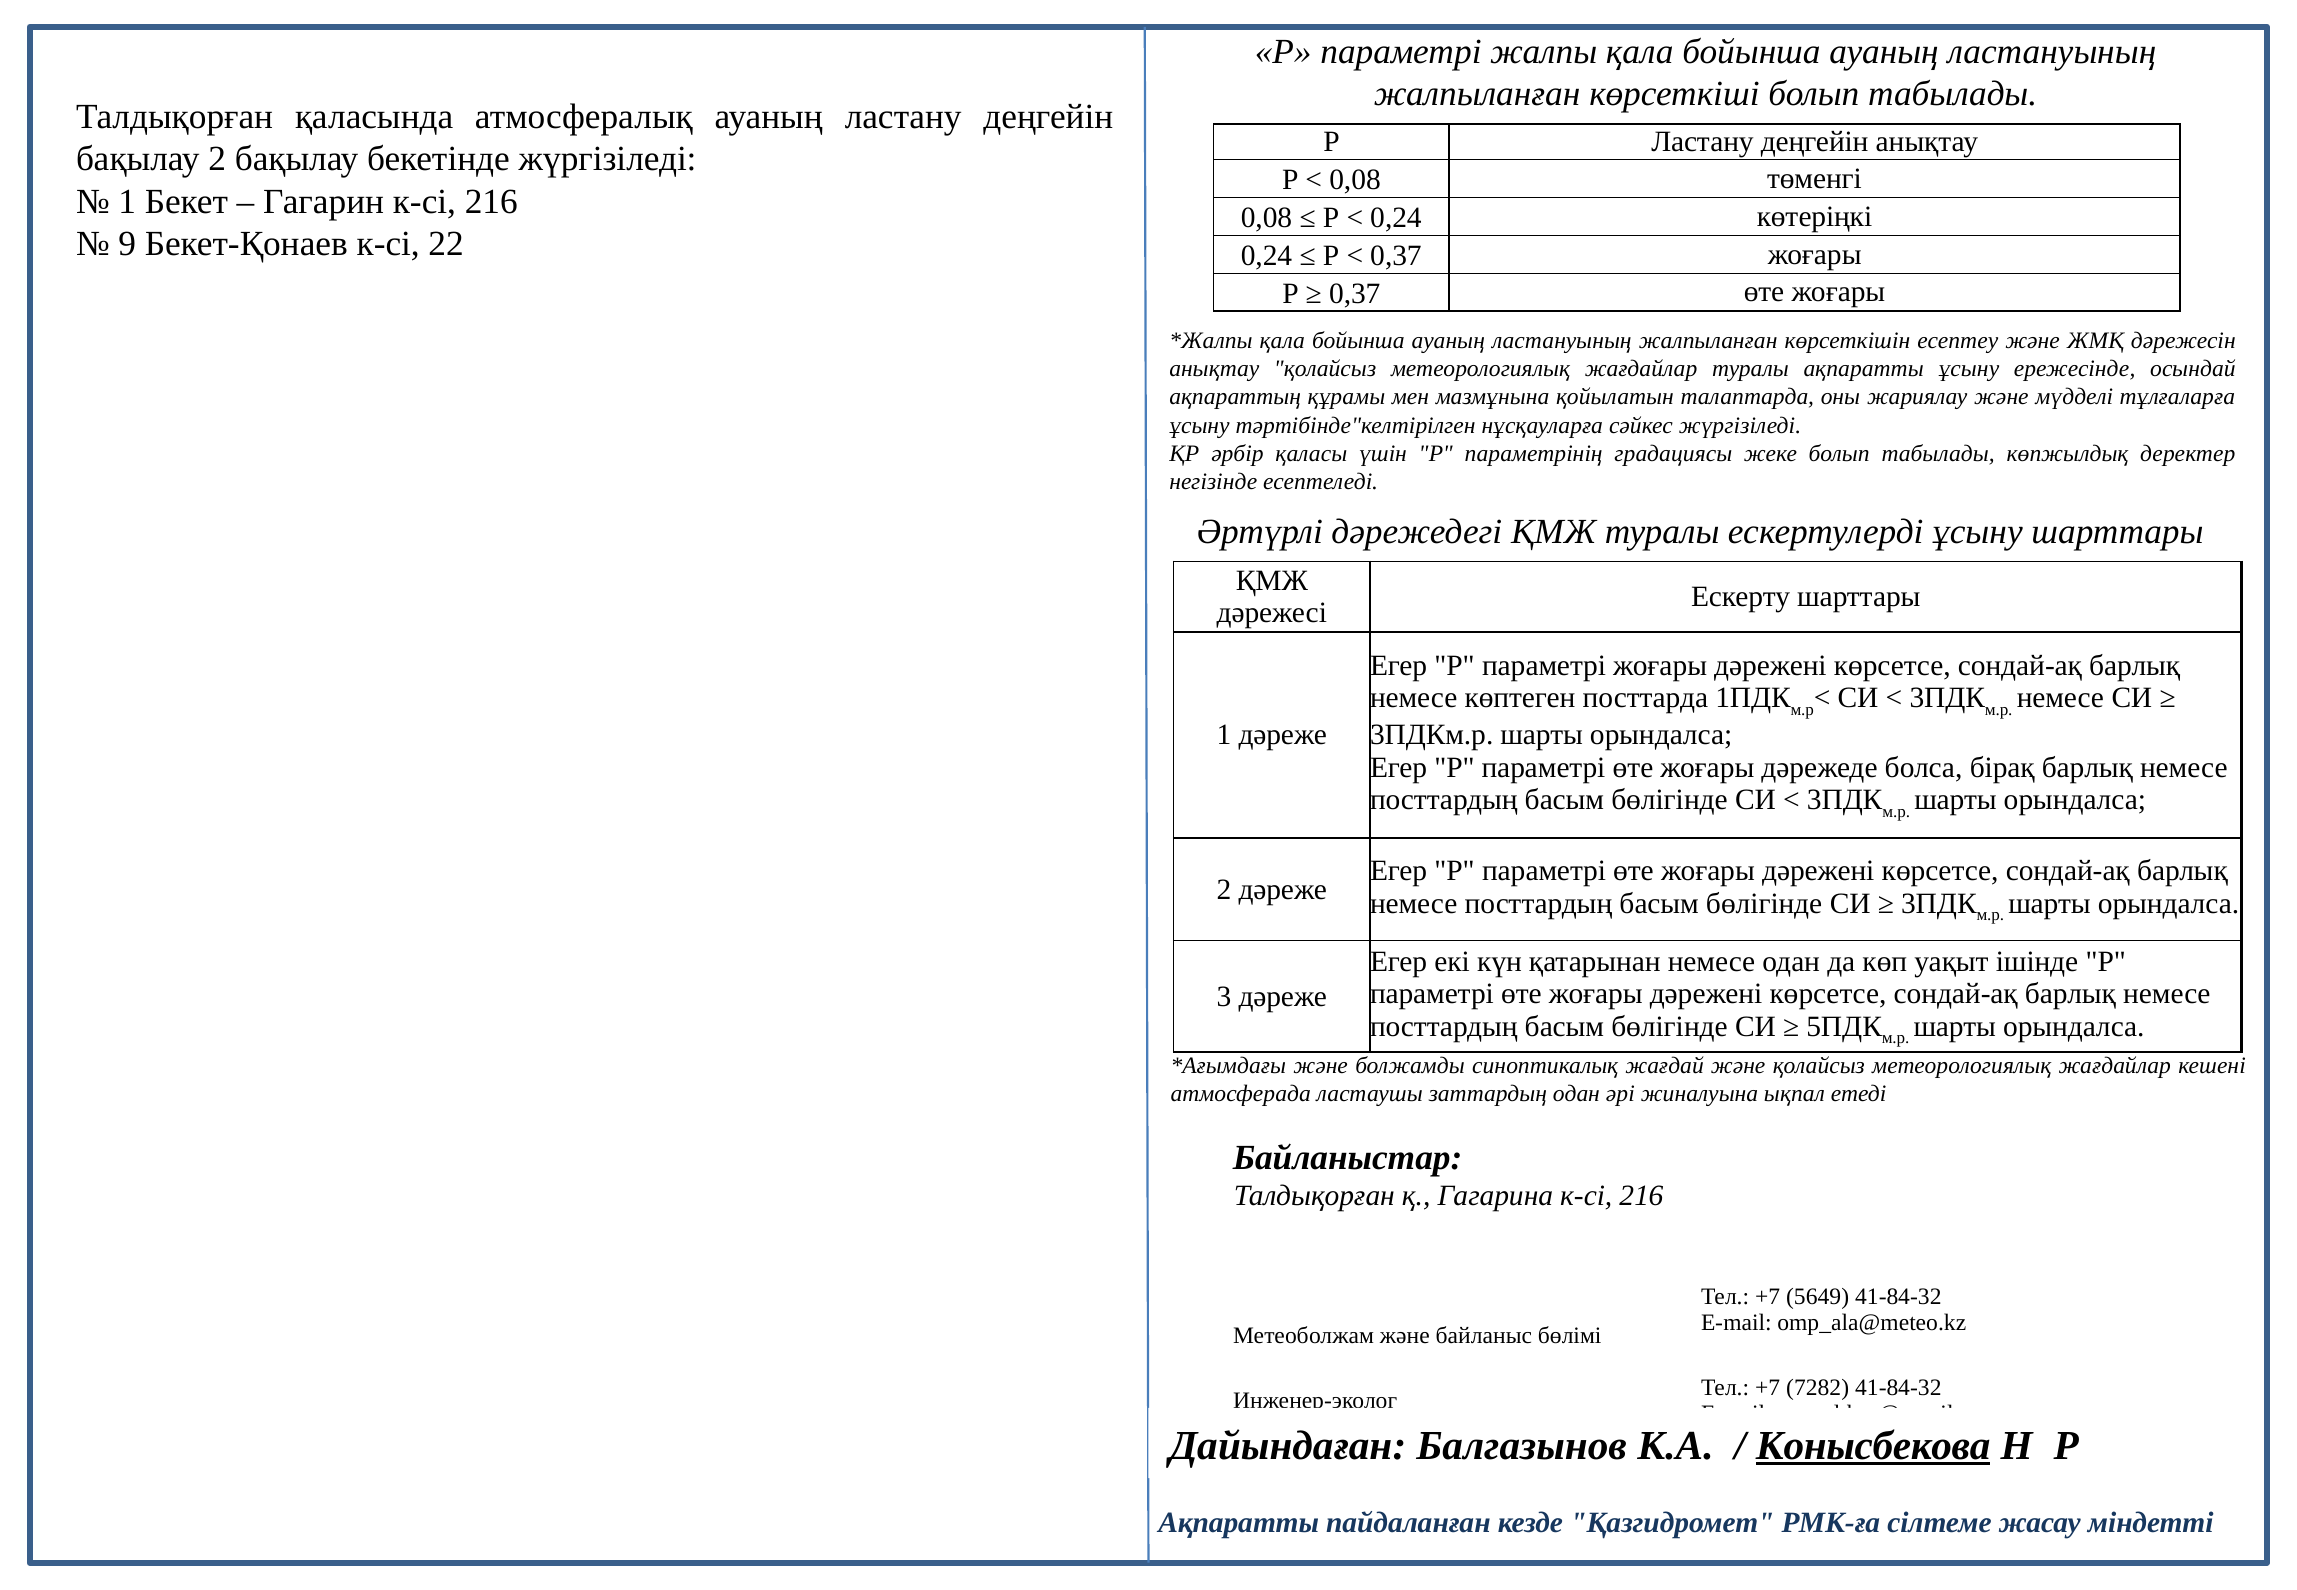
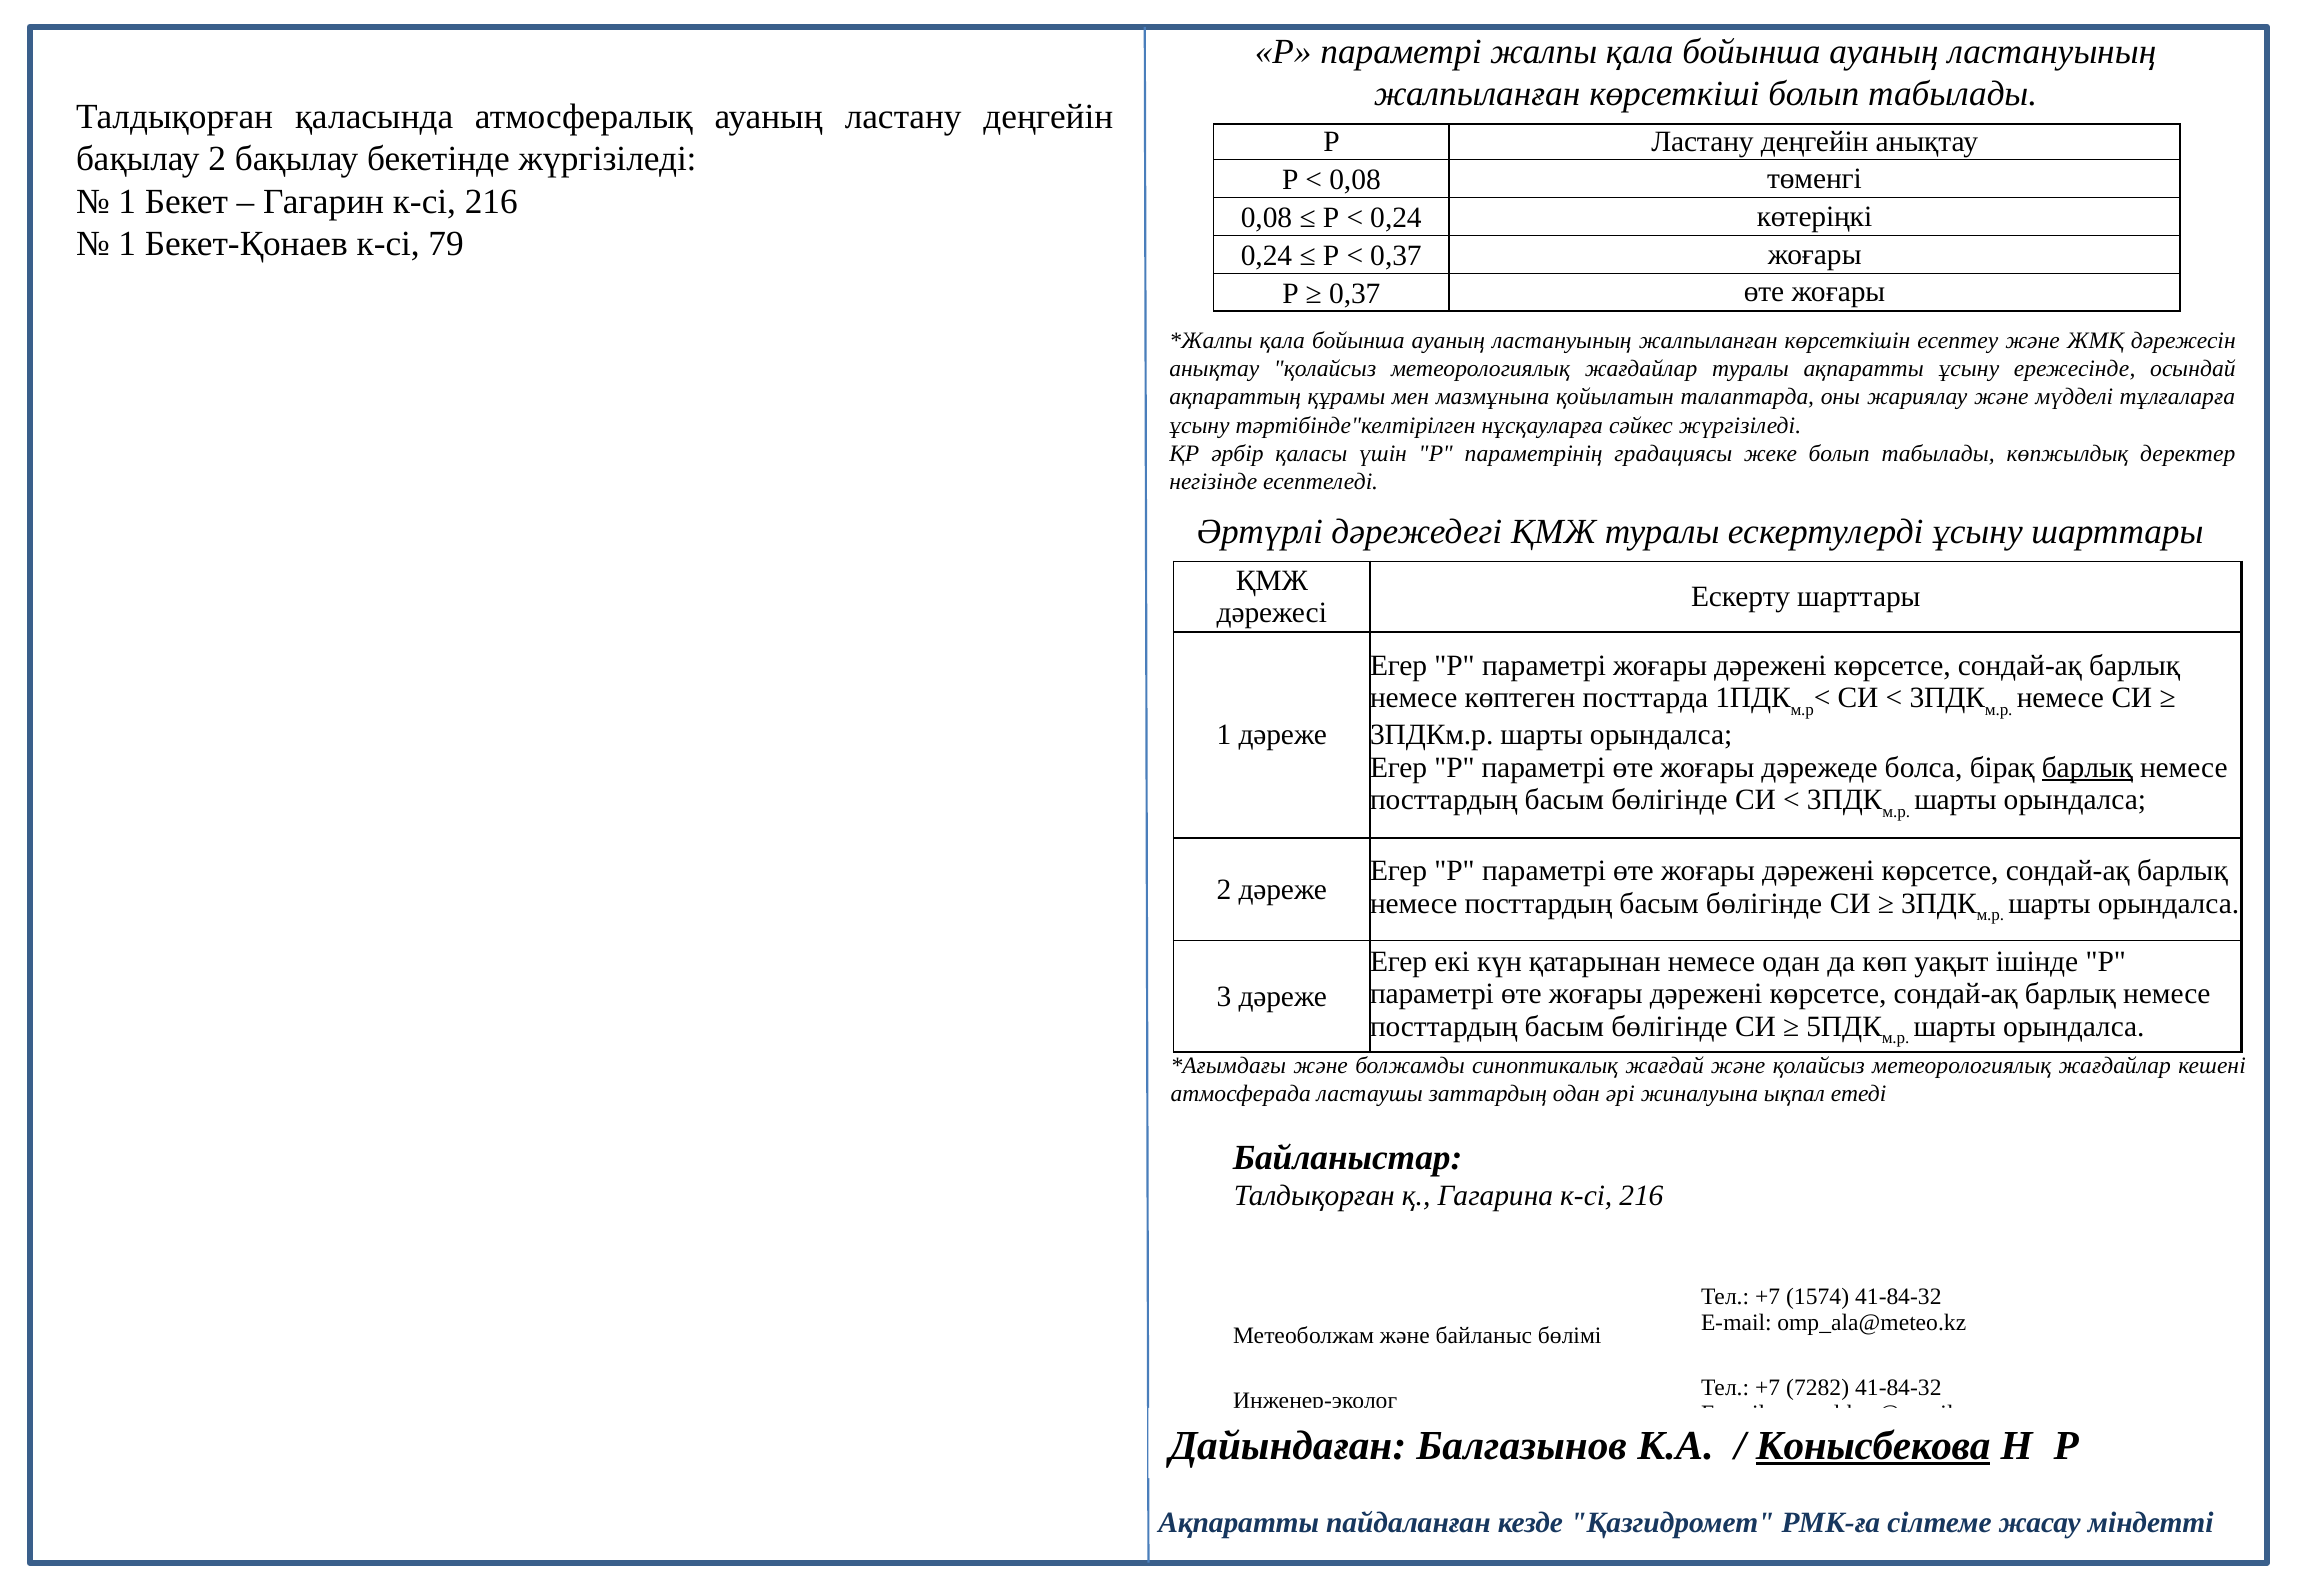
9 at (127, 244): 9 -> 1
22: 22 -> 79
барлық at (2087, 768) underline: none -> present
5649: 5649 -> 1574
